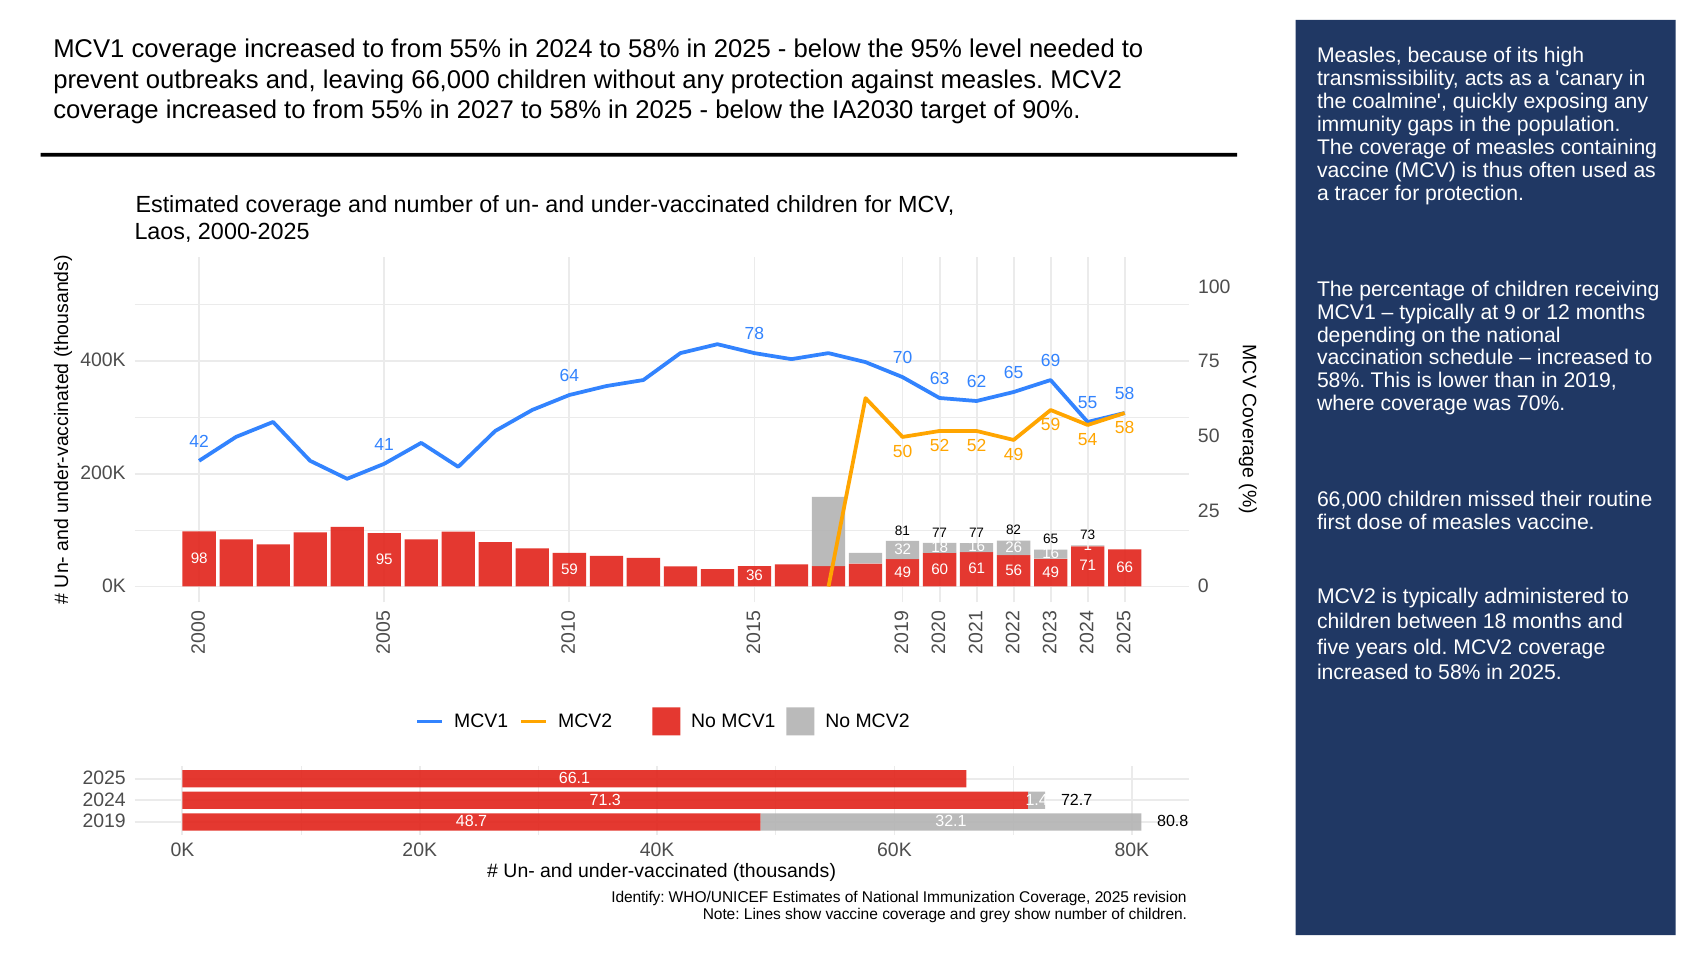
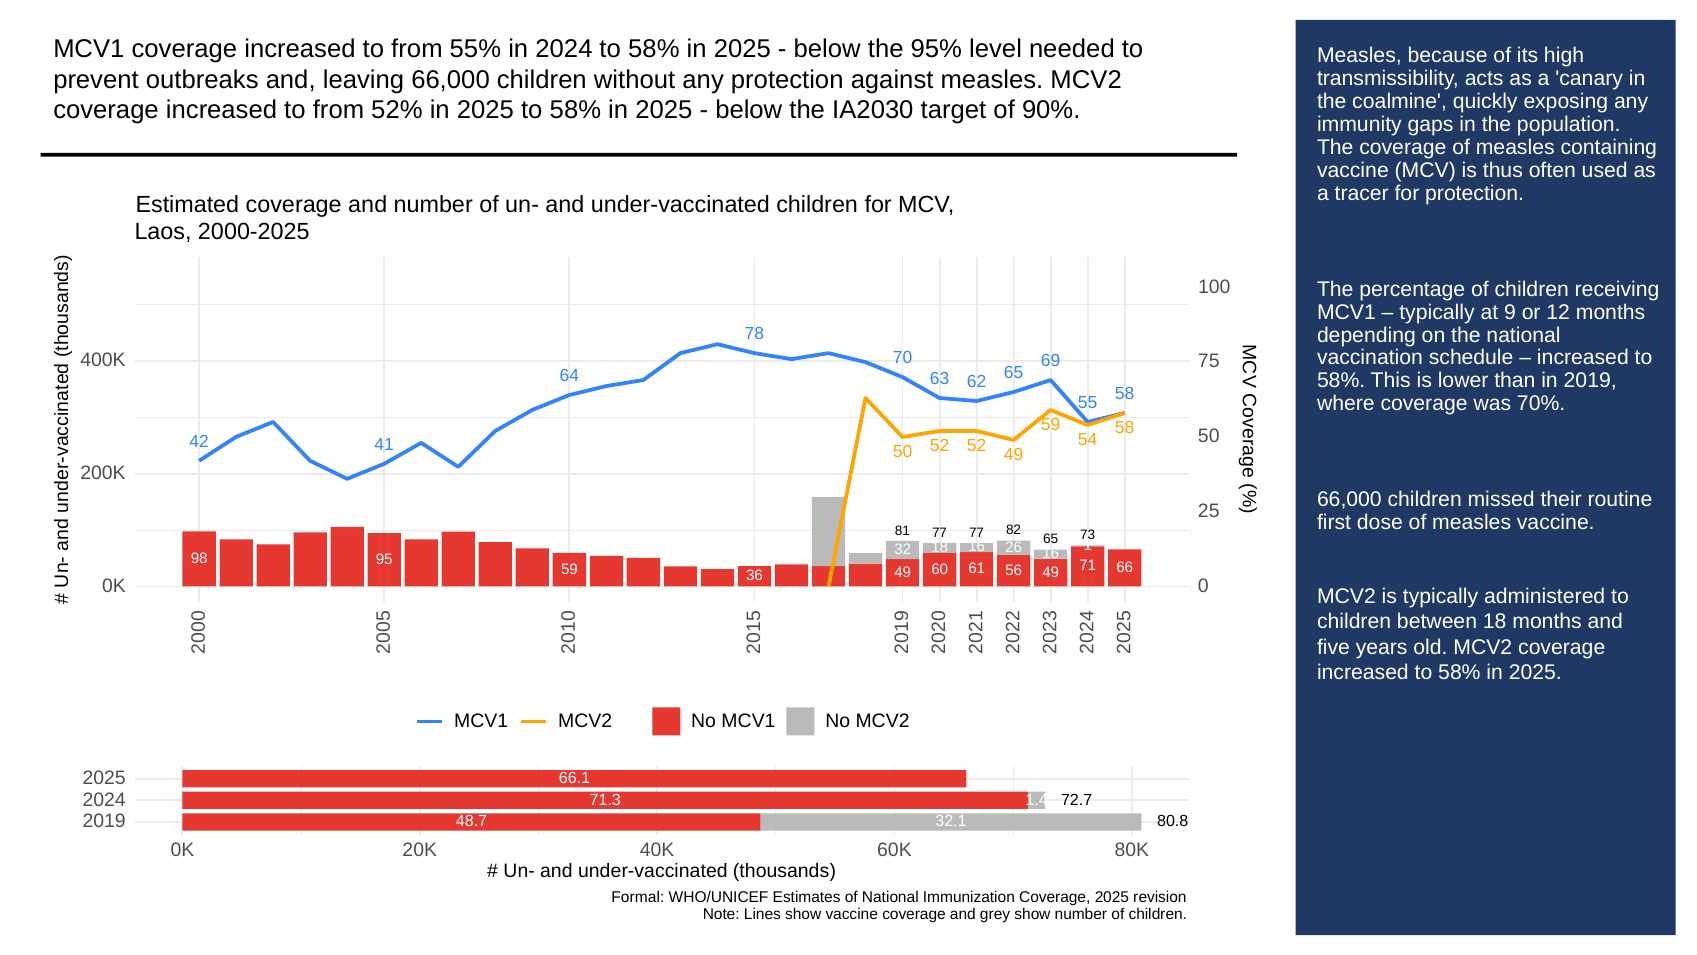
55% at (397, 110): 55% -> 52%
2027 at (485, 110): 2027 -> 2025
Identify: Identify -> Formal
